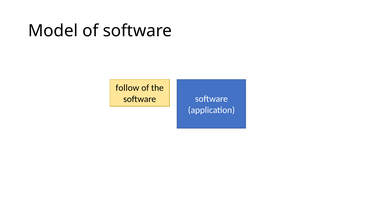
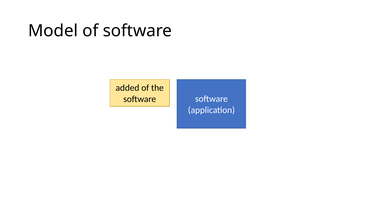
follow: follow -> added
